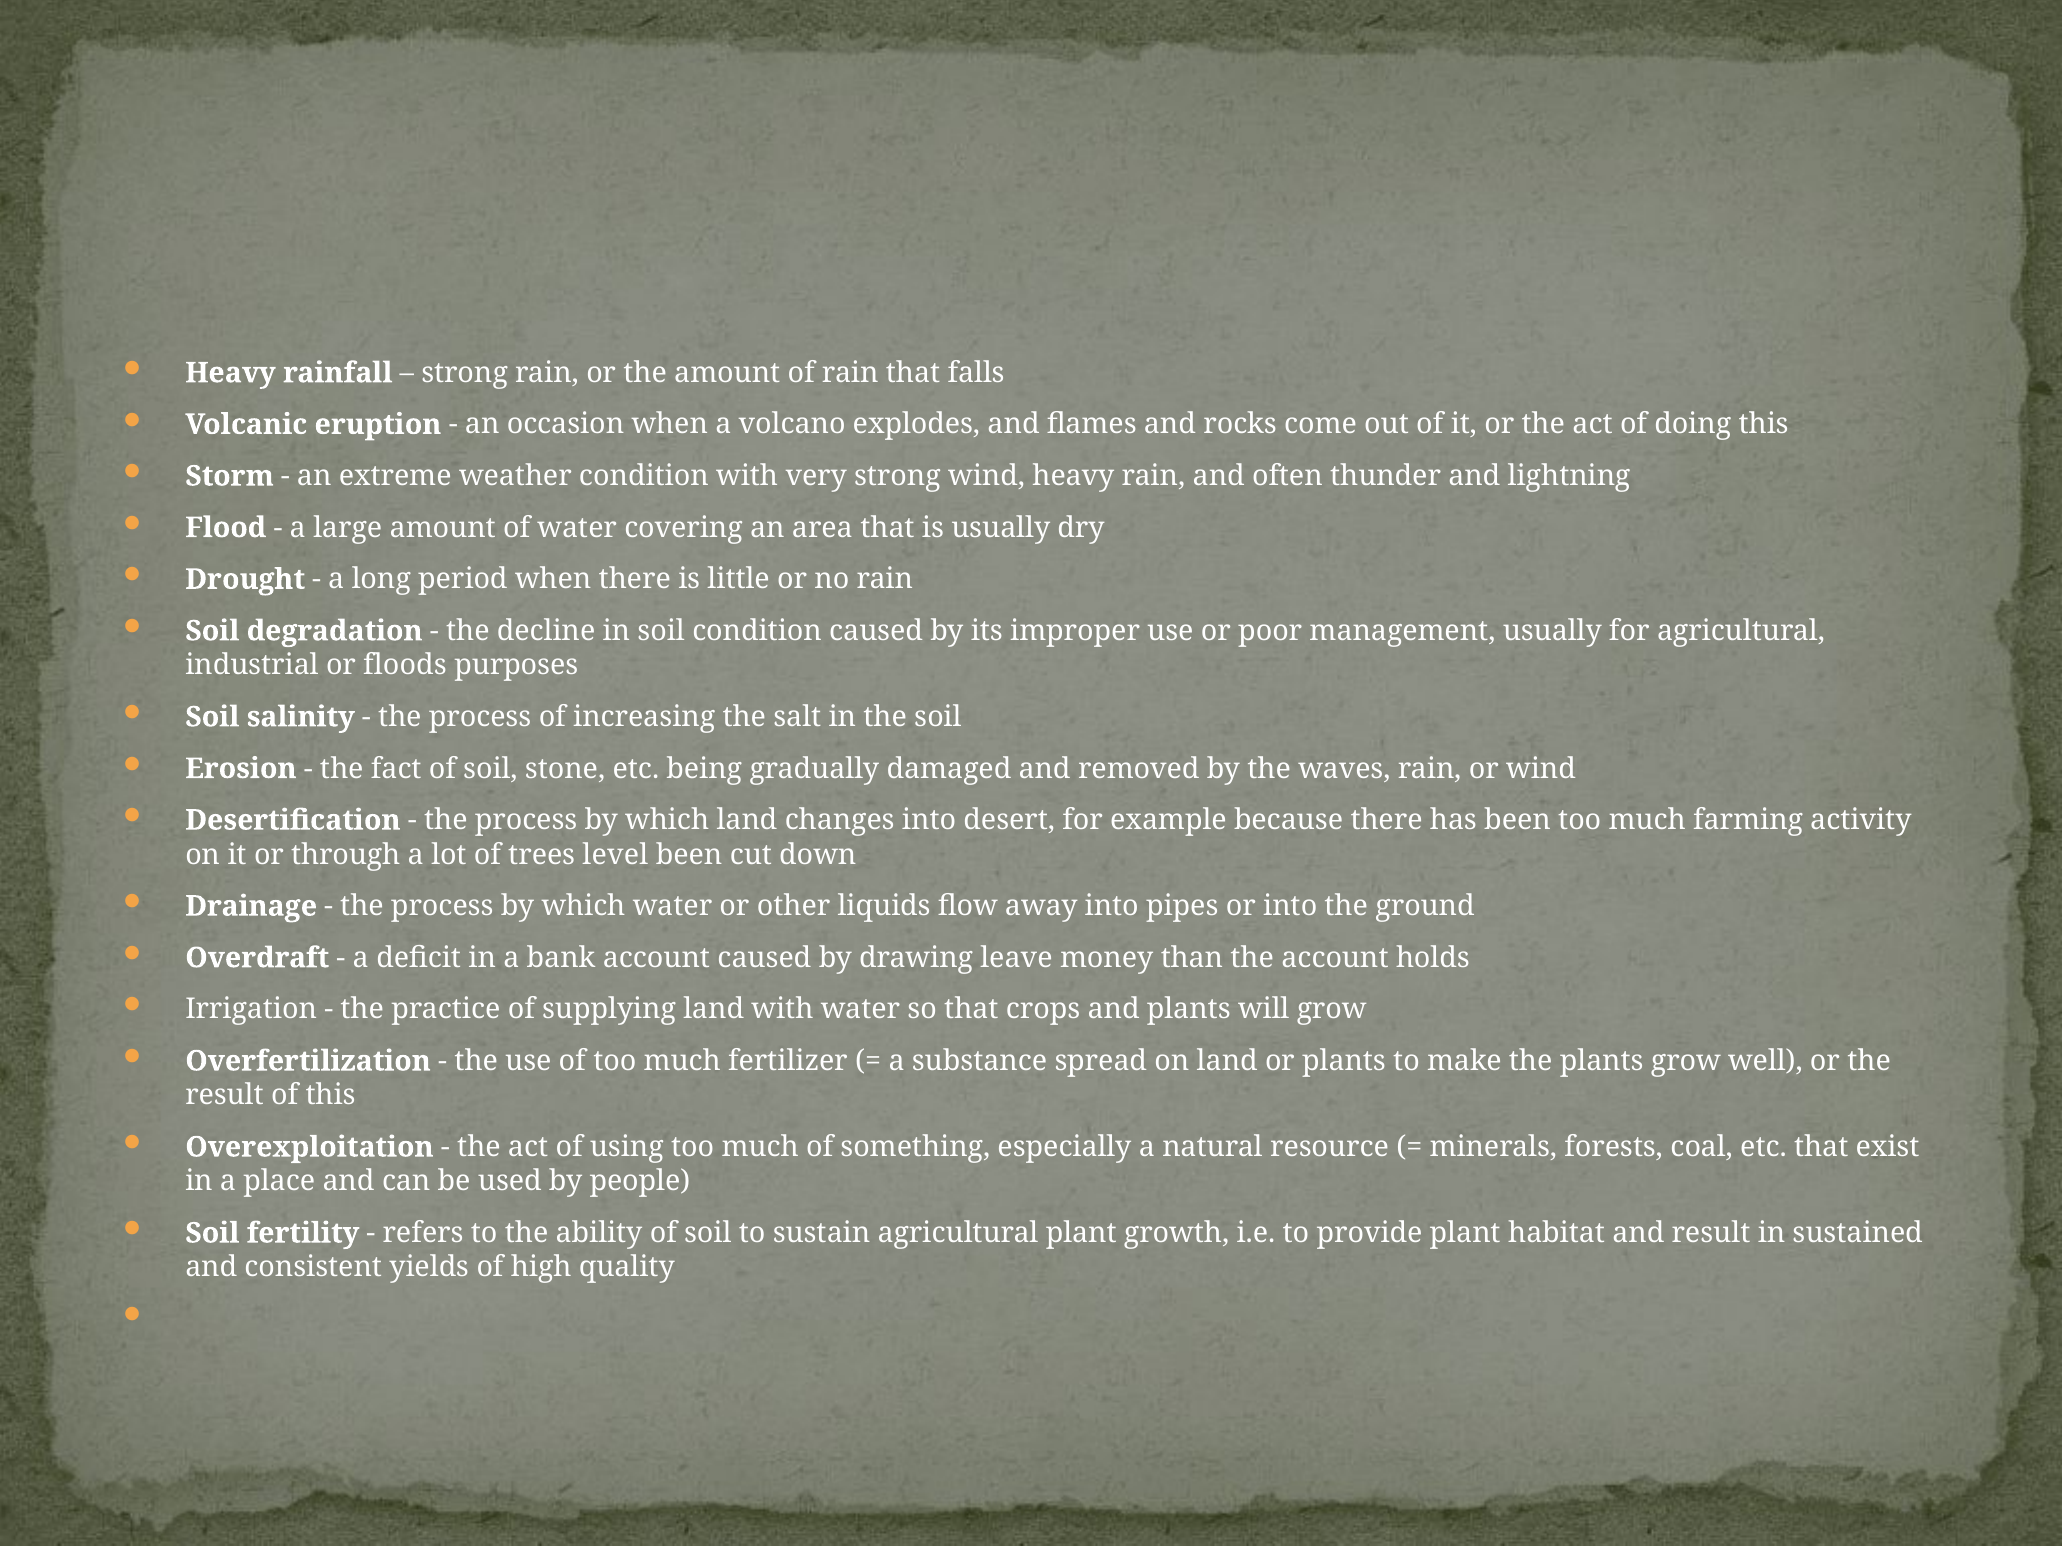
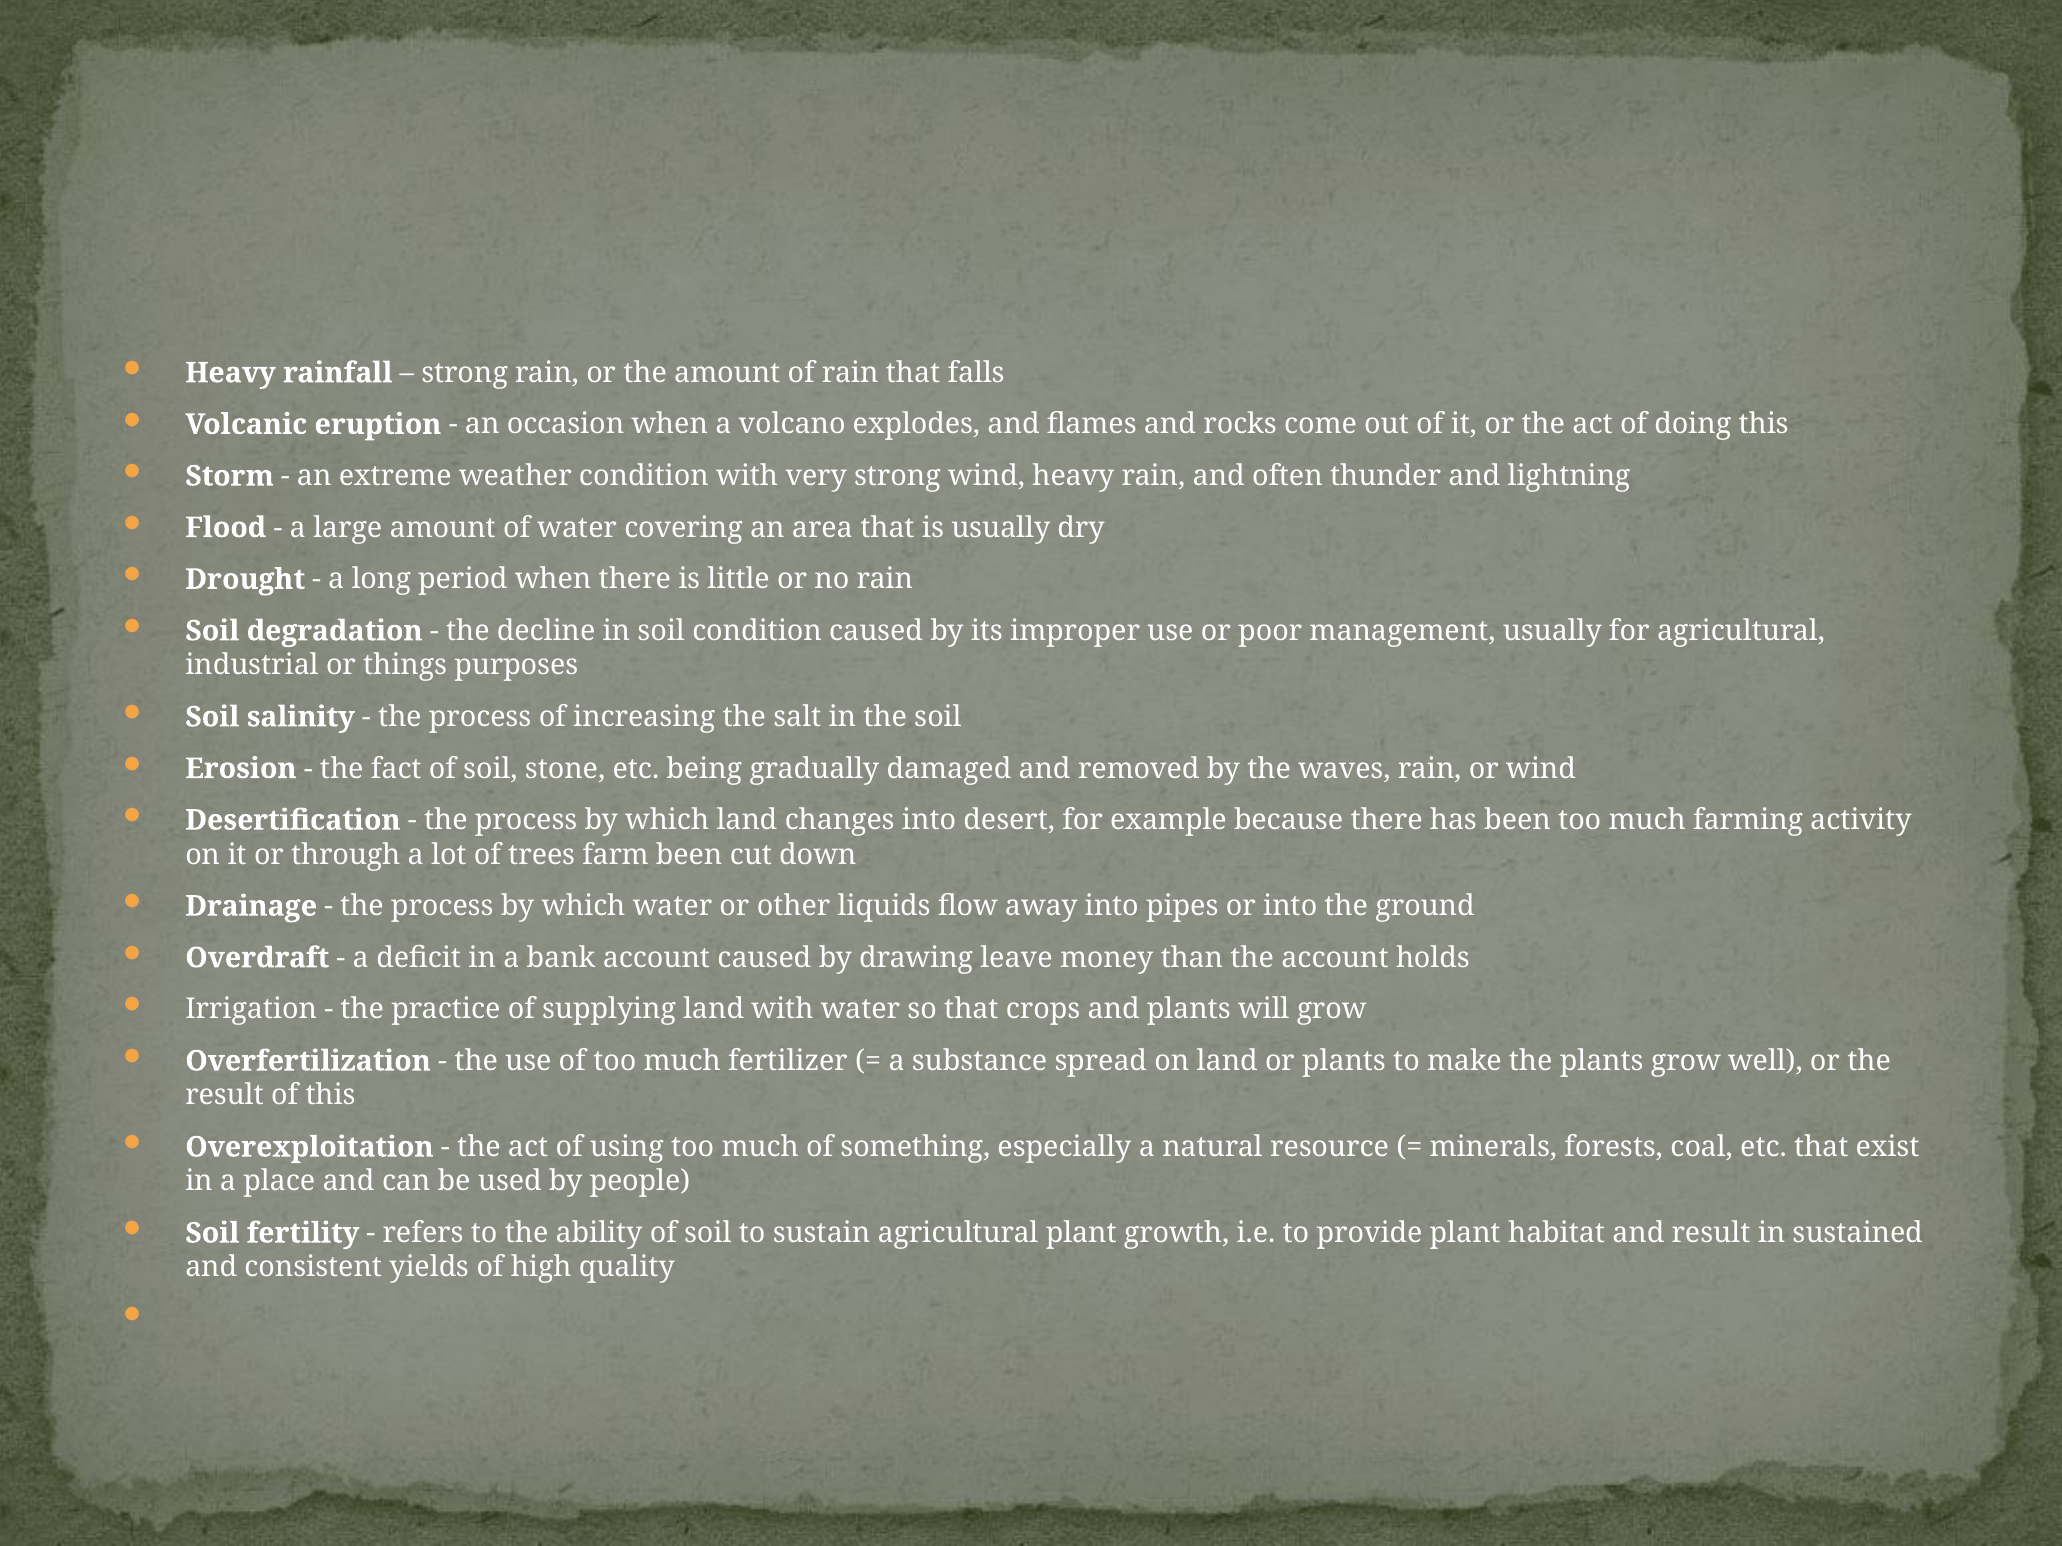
floods: floods -> things
level: level -> farm
